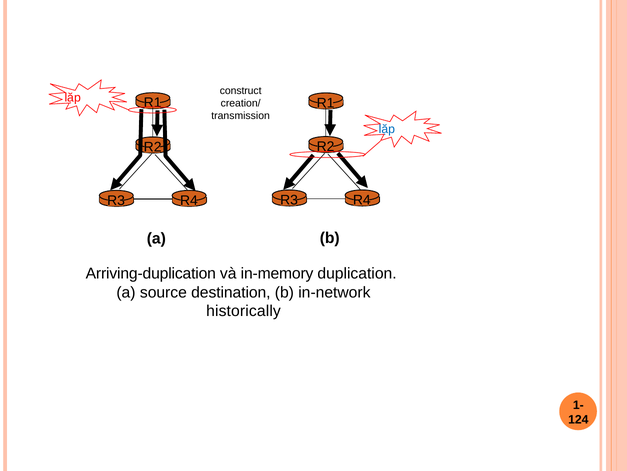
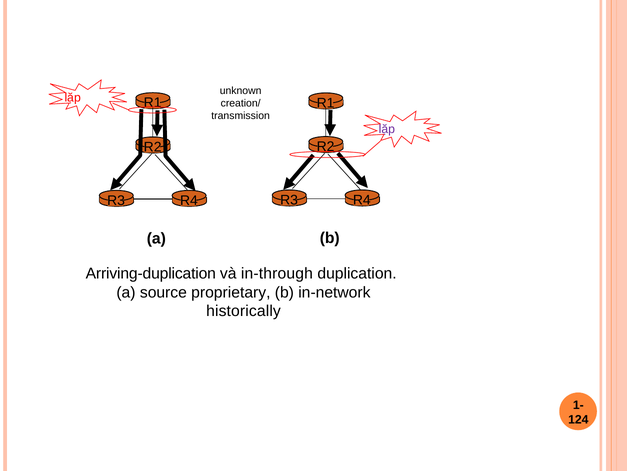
construct: construct -> unknown
lặp at (387, 129) colour: blue -> purple
in-memory: in-memory -> in-through
destination: destination -> proprietary
